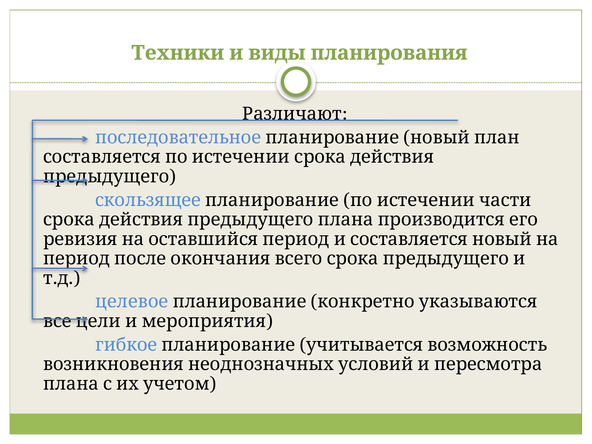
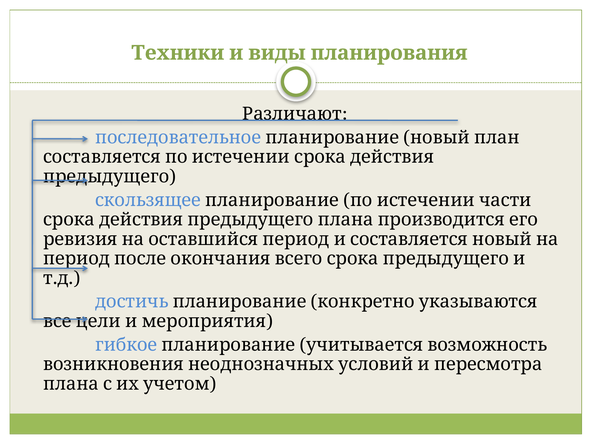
целевое: целевое -> достичь
